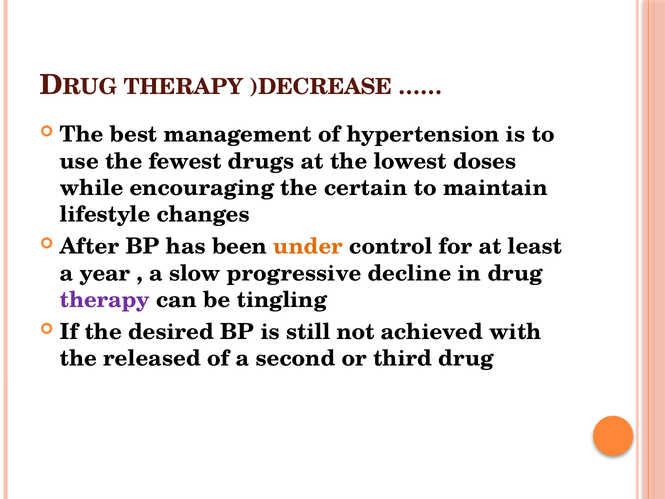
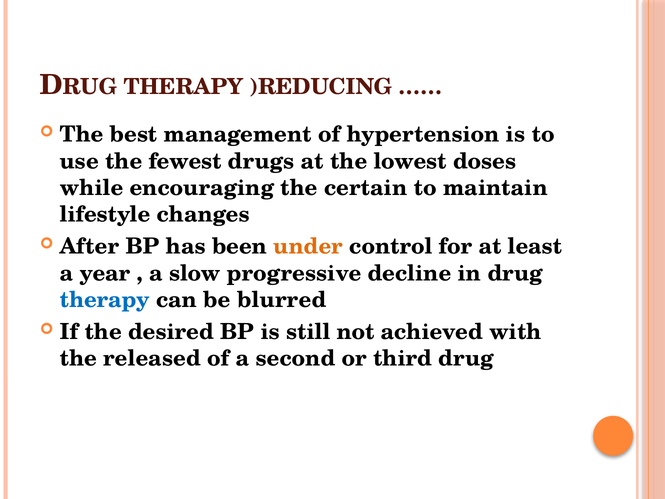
)DECREASE: )DECREASE -> )REDUCING
therapy at (105, 300) colour: purple -> blue
tingling: tingling -> blurred
